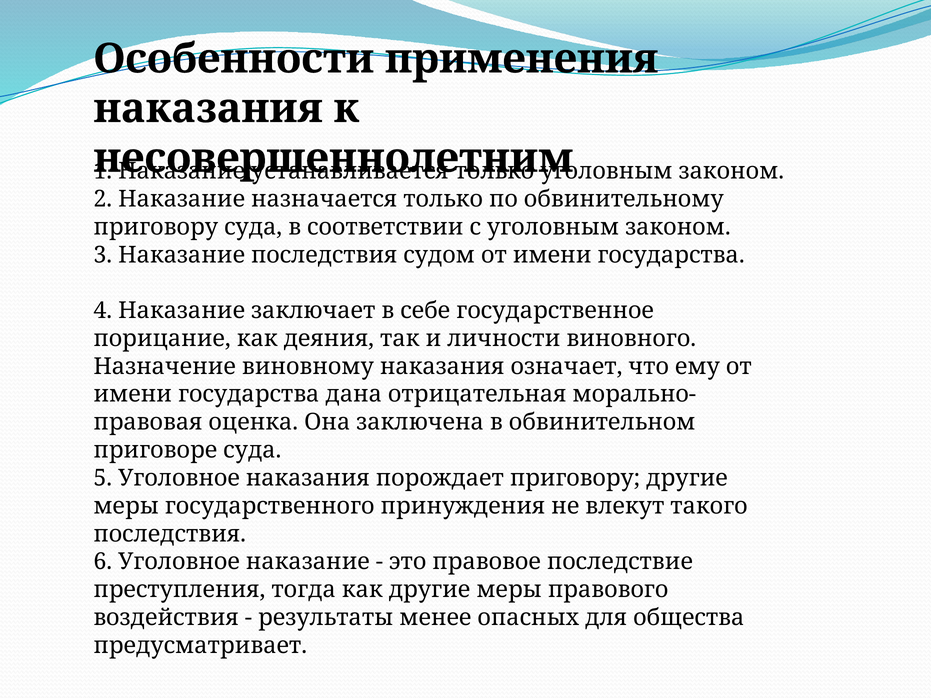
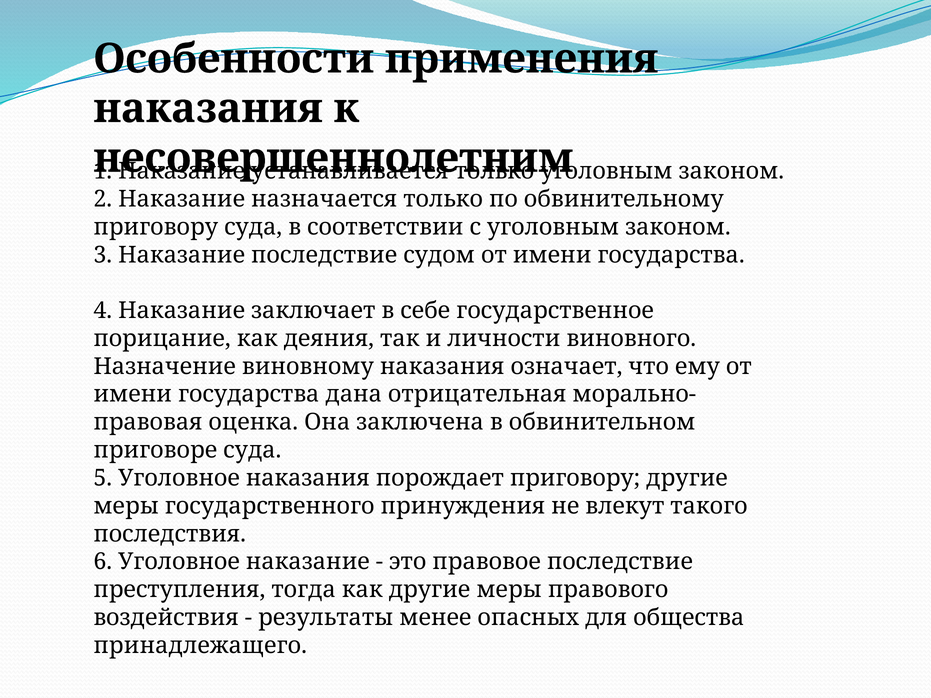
Наказание последствия: последствия -> последствие
предусматривает: предусматривает -> принадлежащего
